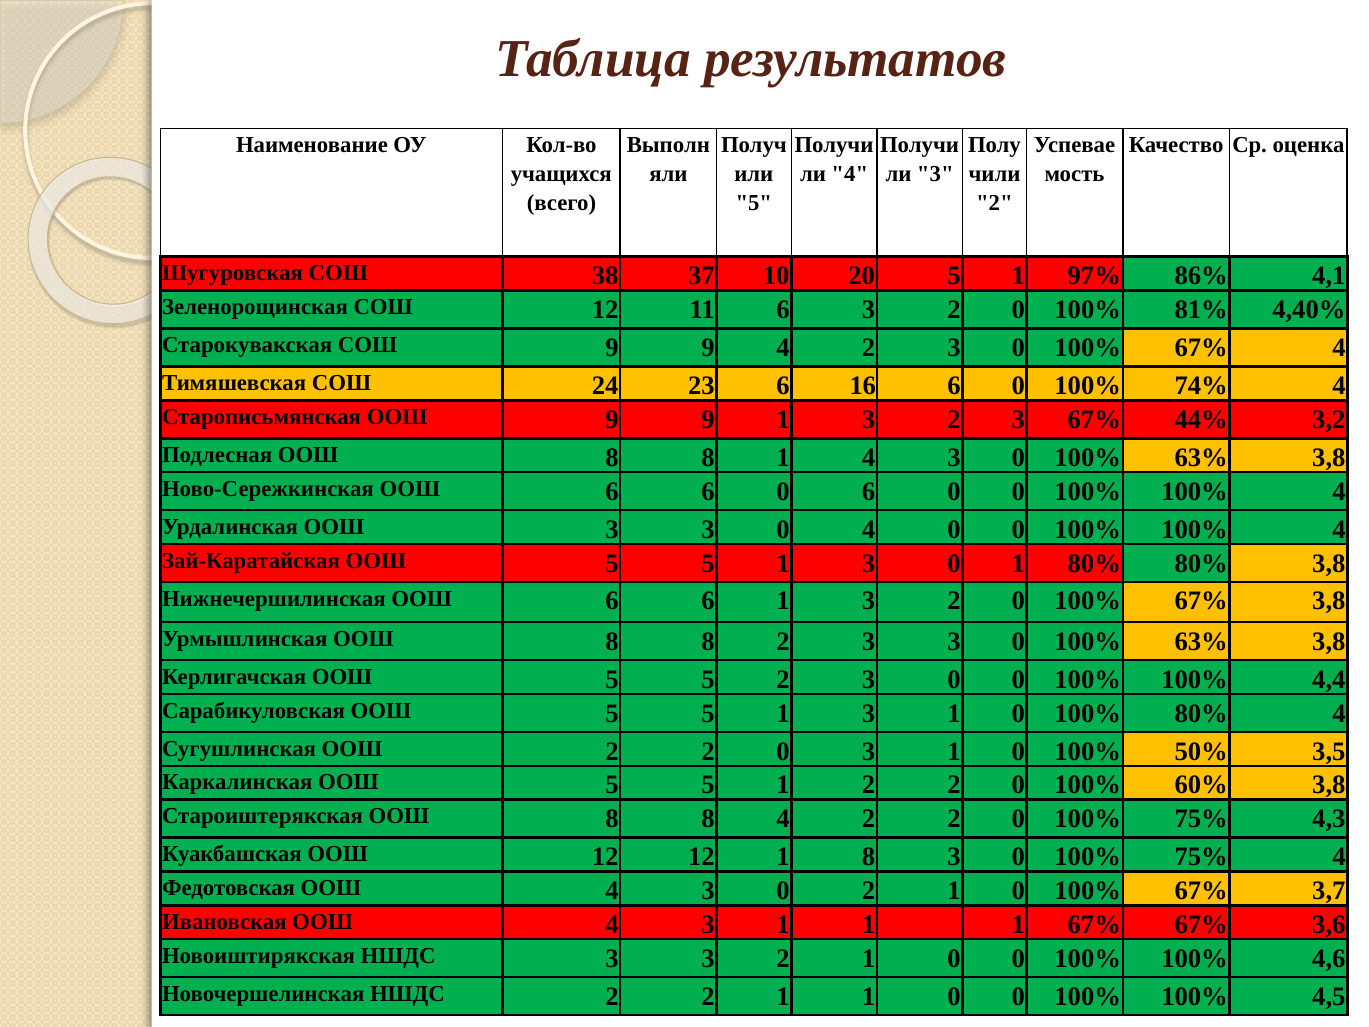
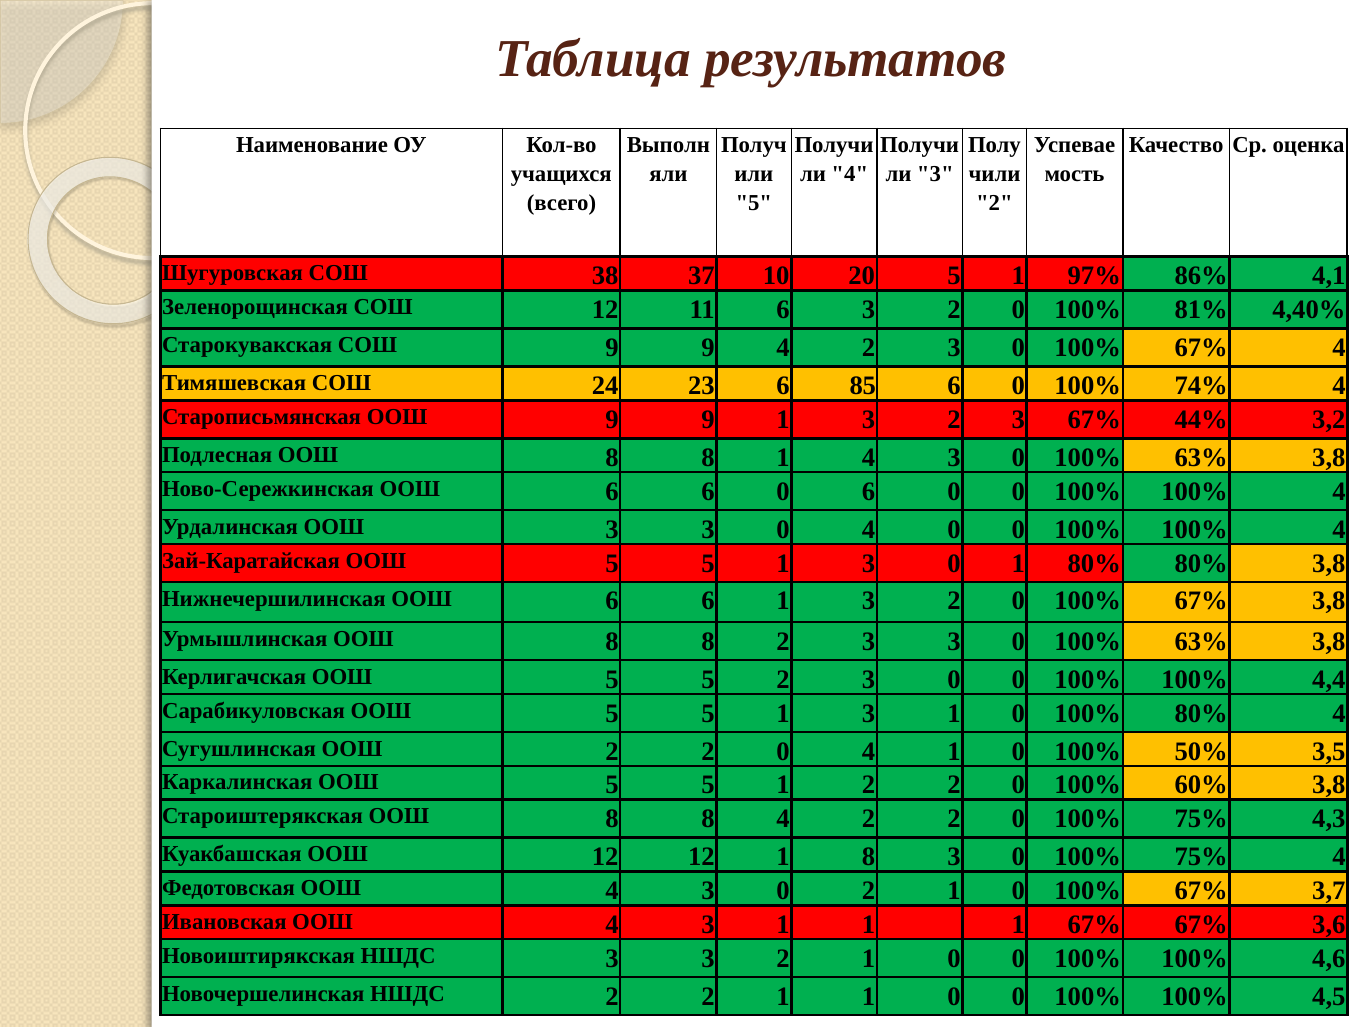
16: 16 -> 85
2 0 3: 3 -> 4
